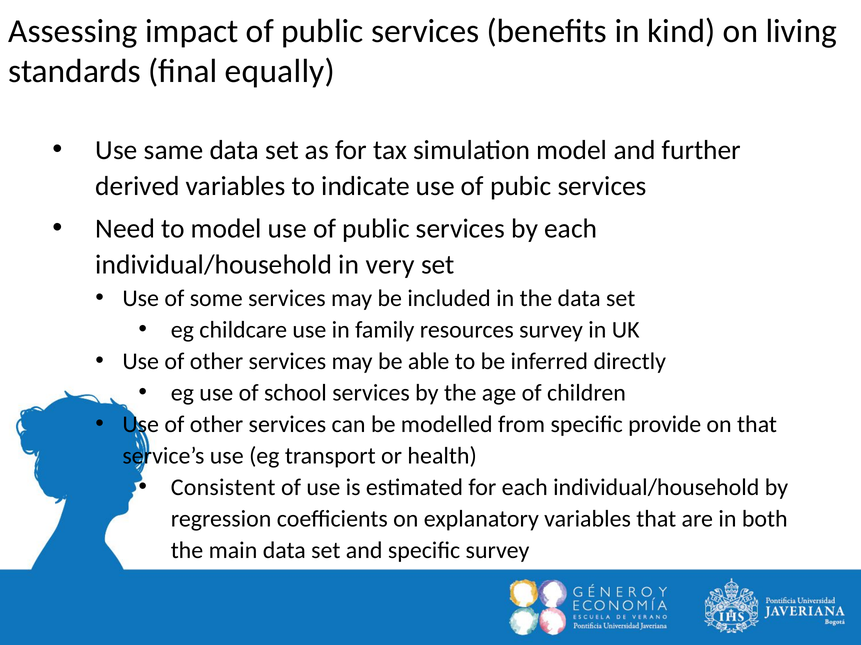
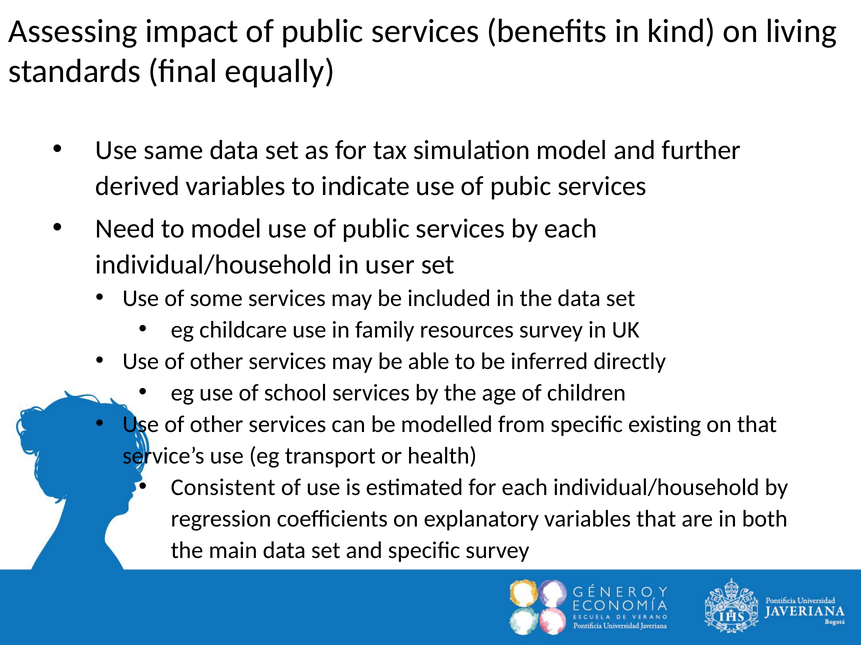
very: very -> user
provide: provide -> existing
